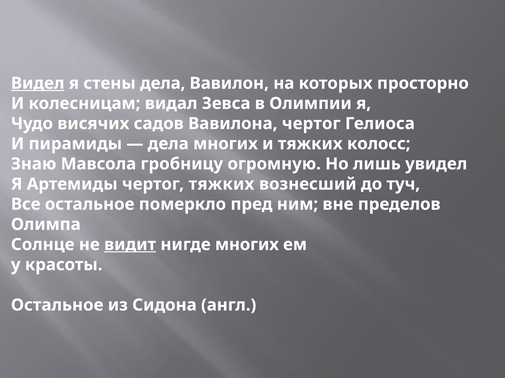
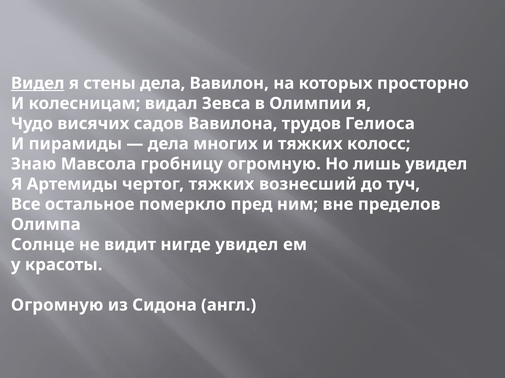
Вавилона чертог: чертог -> трудов
видит underline: present -> none
нигде многих: многих -> увидел
Остальное at (57, 306): Остальное -> Огромную
